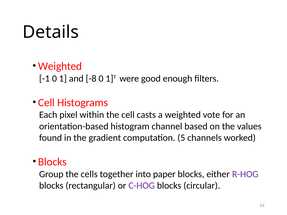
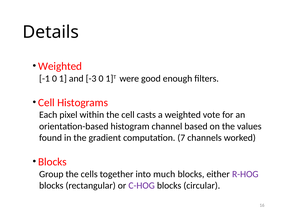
-8: -8 -> -3
5: 5 -> 7
paper: paper -> much
